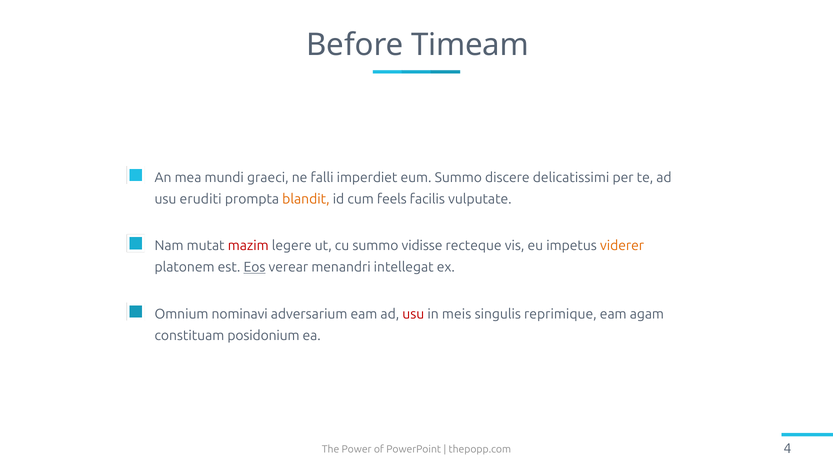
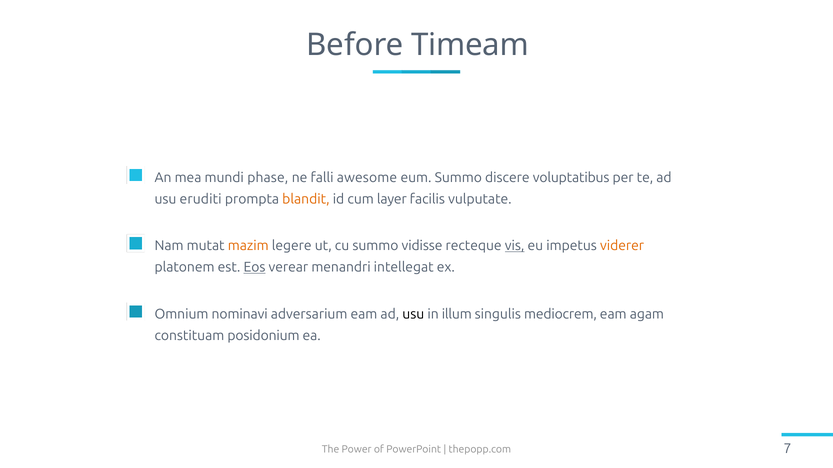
graeci: graeci -> phase
imperdiet: imperdiet -> awesome
delicatissimi: delicatissimi -> voluptatibus
feels: feels -> layer
mazim colour: red -> orange
vis underline: none -> present
usu at (413, 314) colour: red -> black
meis: meis -> illum
reprimique: reprimique -> mediocrem
4: 4 -> 7
